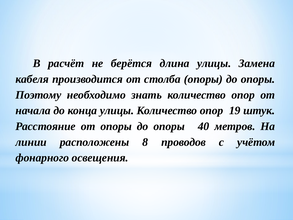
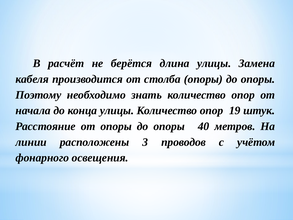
8: 8 -> 3
